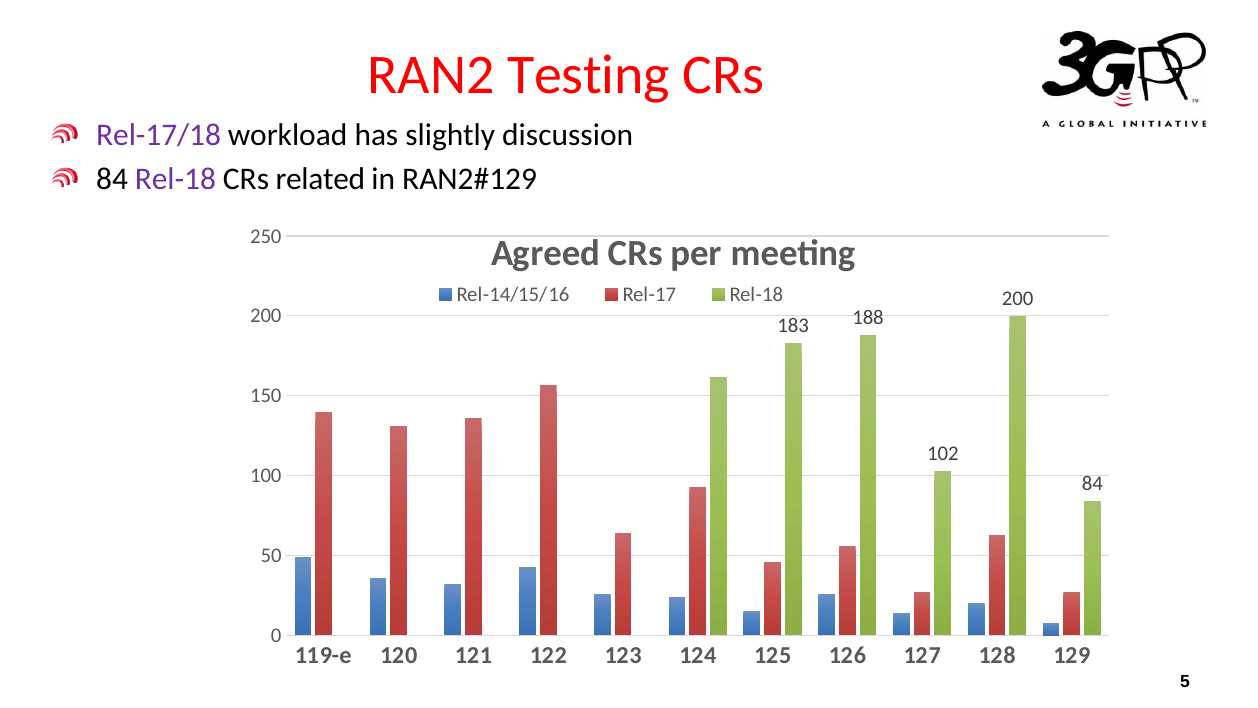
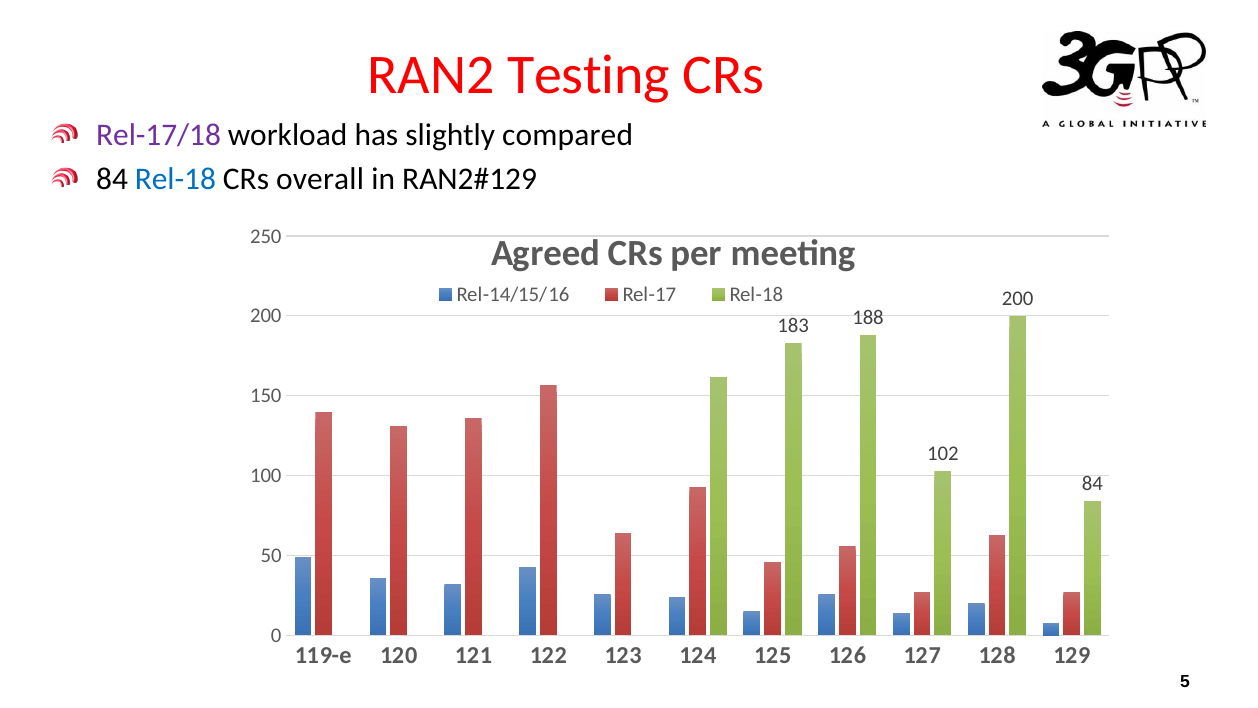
discussion: discussion -> compared
Rel-18 at (175, 180) colour: purple -> blue
related: related -> overall
